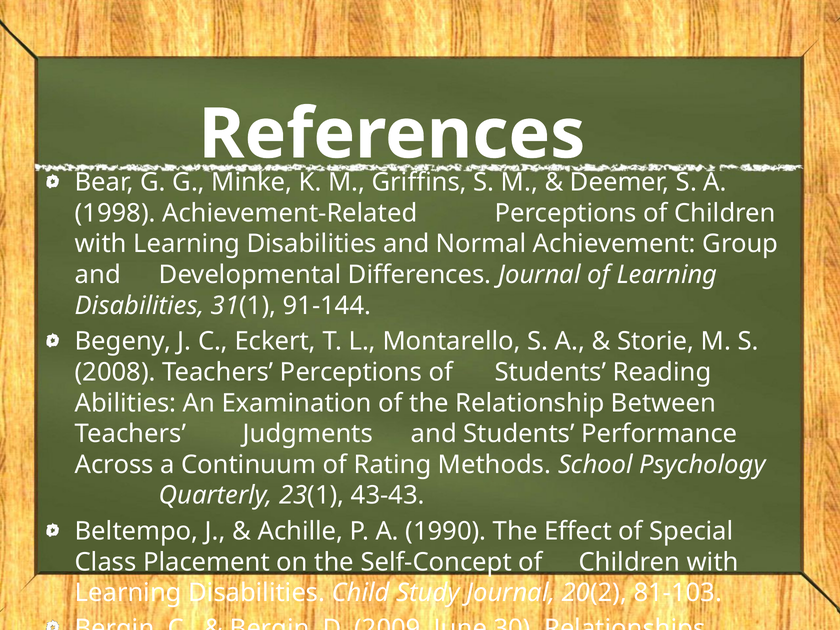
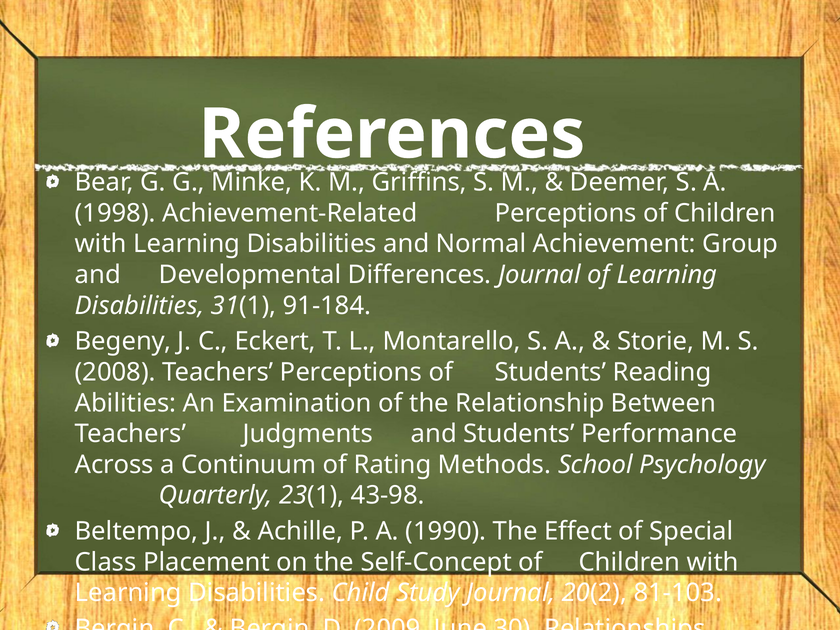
91-144: 91-144 -> 91-184
43-43: 43-43 -> 43-98
